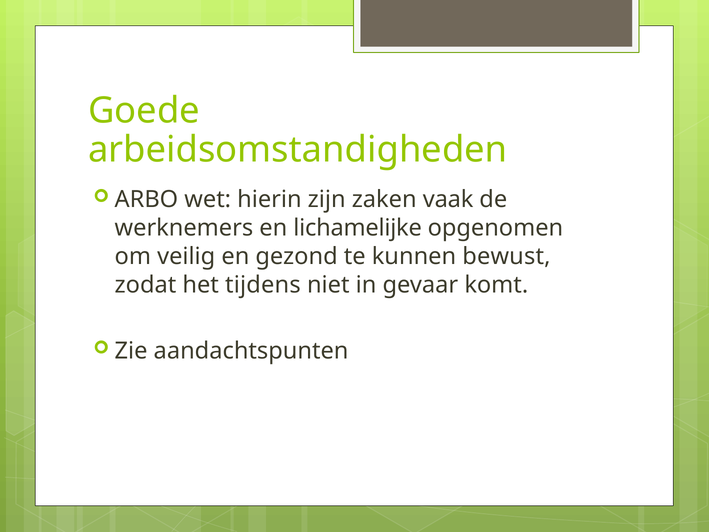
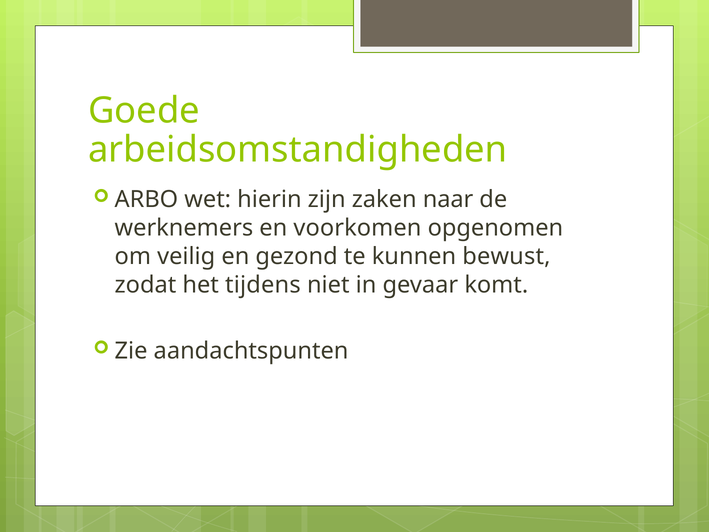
vaak: vaak -> naar
lichamelijke: lichamelijke -> voorkomen
